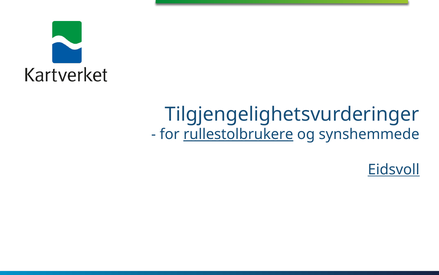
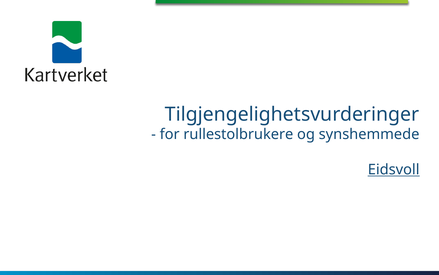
rullestolbrukere underline: present -> none
